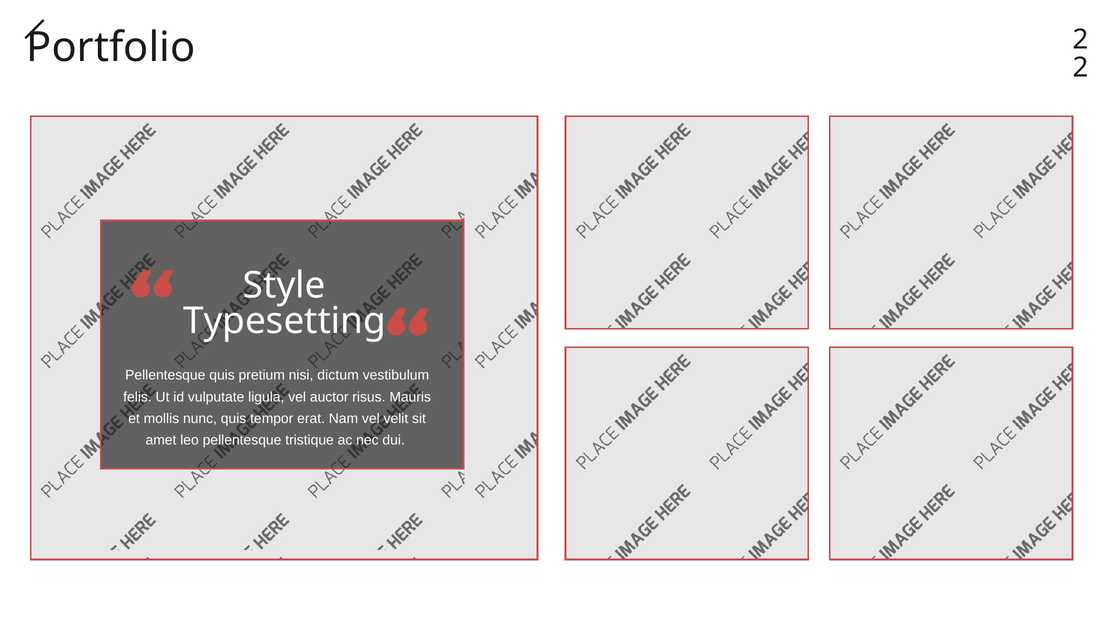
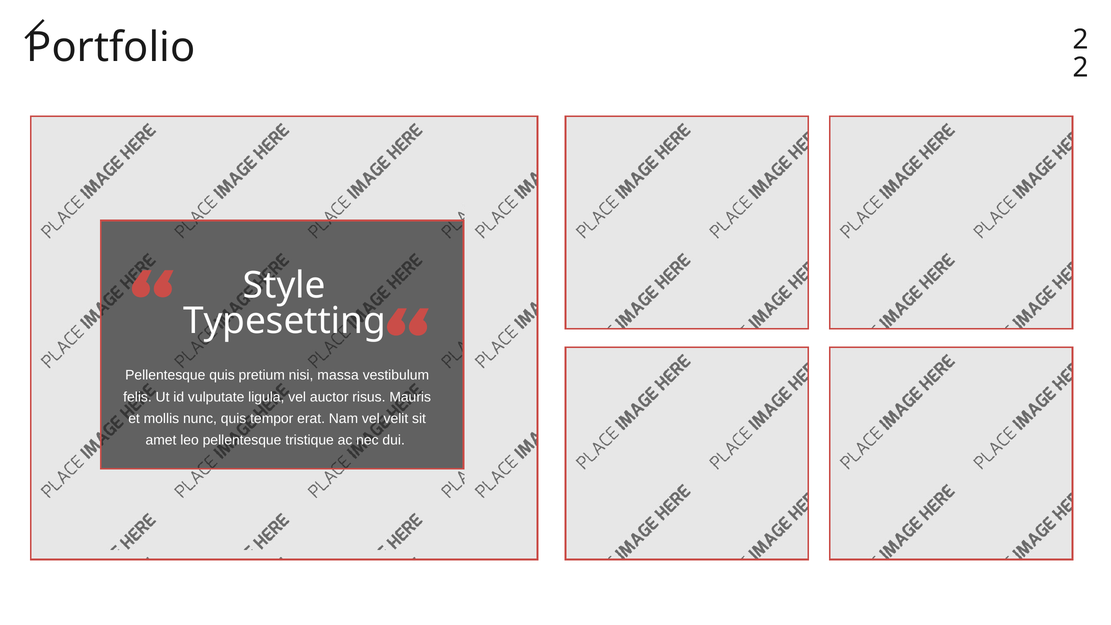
dictum: dictum -> massa
